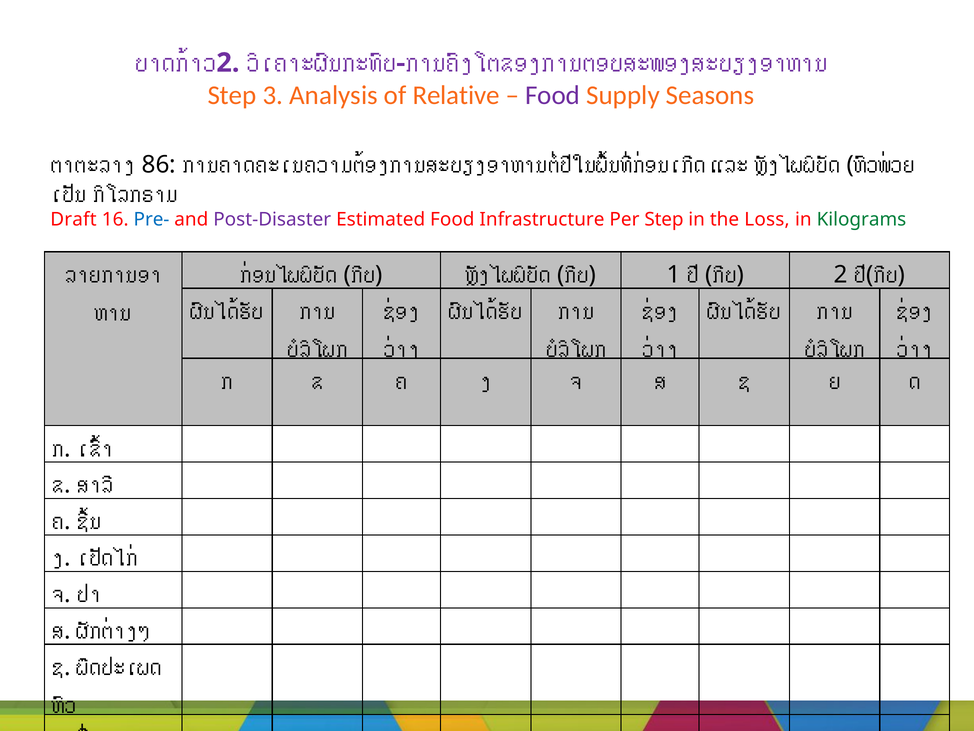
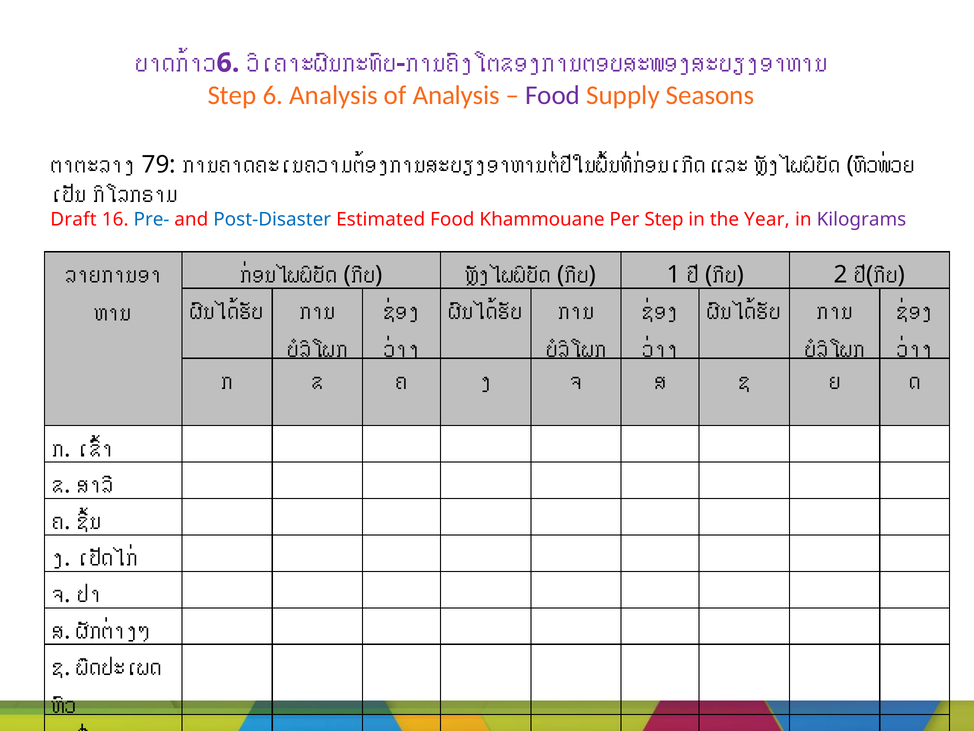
2 at (228, 63): 2 -> 6
Step 3: 3 -> 6
of Relative: Relative -> Analysis
86: 86 -> 79
Post-Disaster colour: purple -> blue
Infrastructure: Infrastructure -> Khammouane
Loss: Loss -> Year
Kilograms colour: green -> purple
